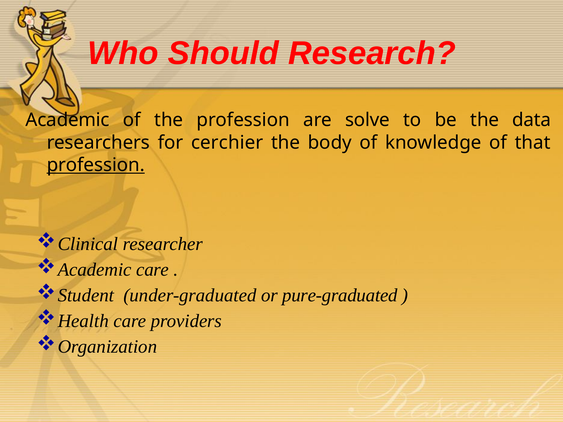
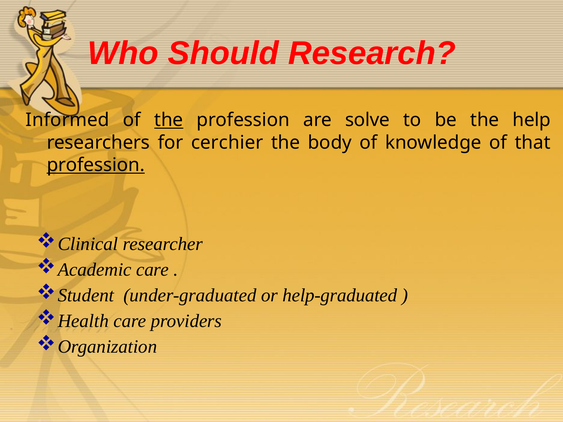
Academic at (68, 120): Academic -> Informed
the at (169, 120) underline: none -> present
data: data -> help
pure-graduated: pure-graduated -> help-graduated
